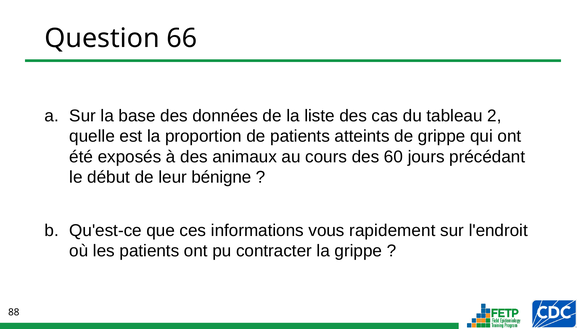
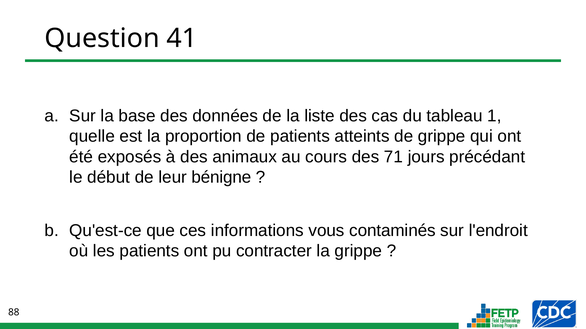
66: 66 -> 41
2: 2 -> 1
60: 60 -> 71
rapidement: rapidement -> contaminés
